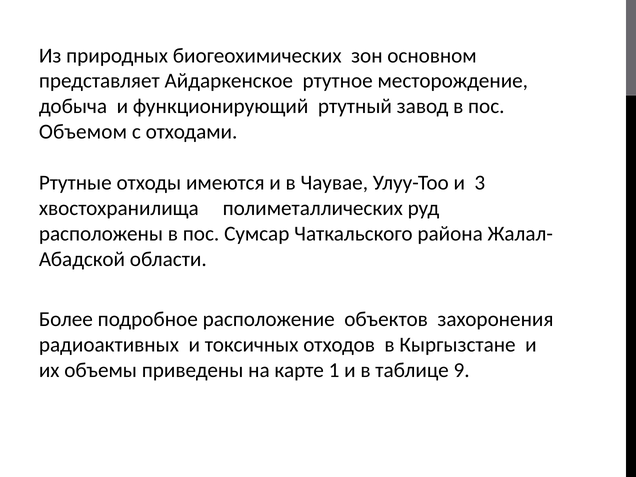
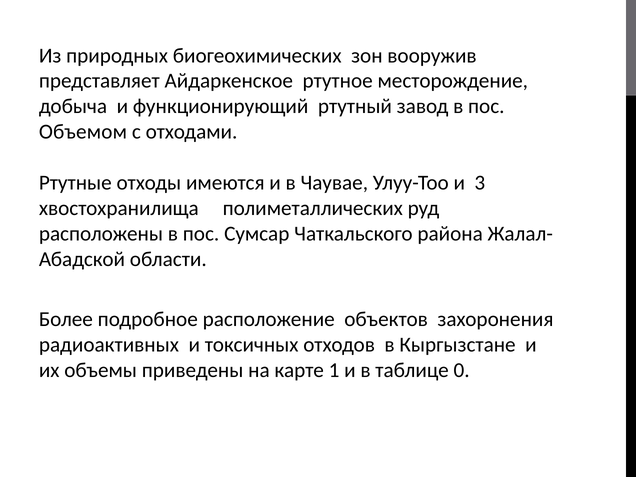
основном: основном -> вооружив
9: 9 -> 0
